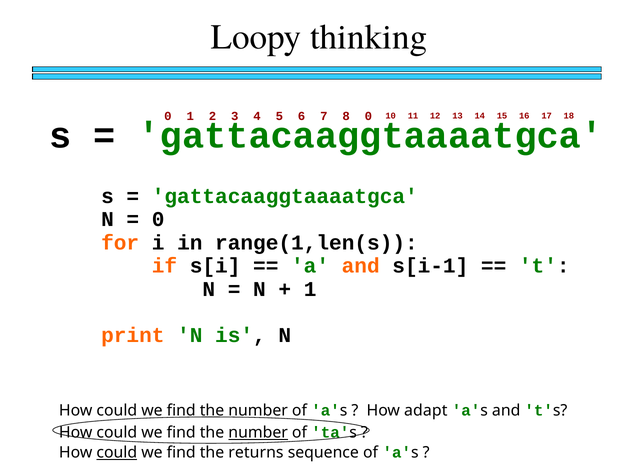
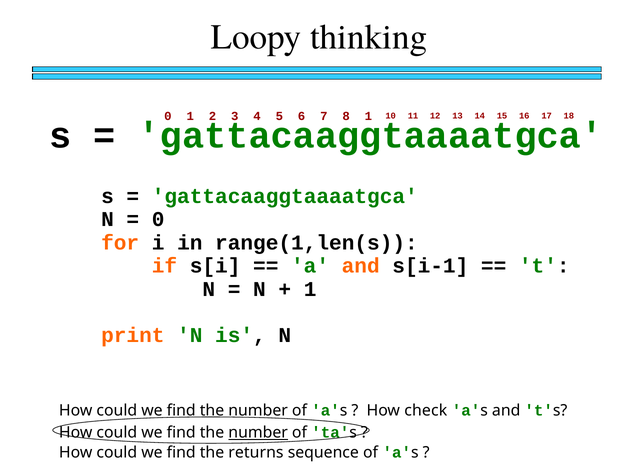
8 0: 0 -> 1
adapt: adapt -> check
could at (117, 453) underline: present -> none
